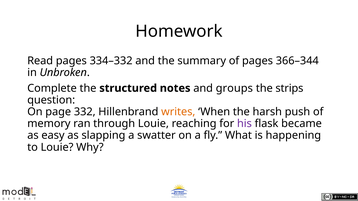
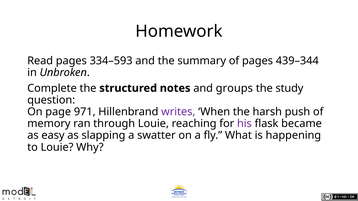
334–332: 334–332 -> 334–593
366–344: 366–344 -> 439–344
strips: strips -> study
332: 332 -> 971
writes colour: orange -> purple
